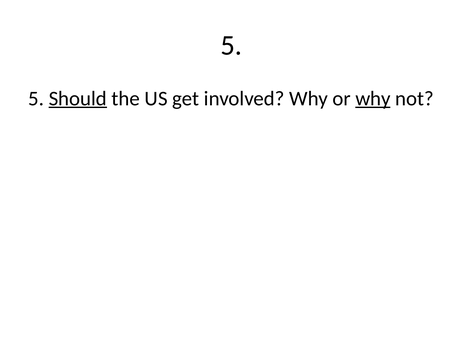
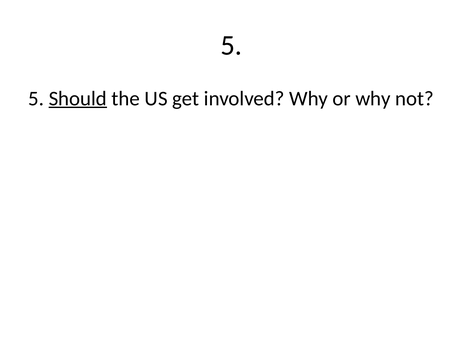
why at (373, 98) underline: present -> none
